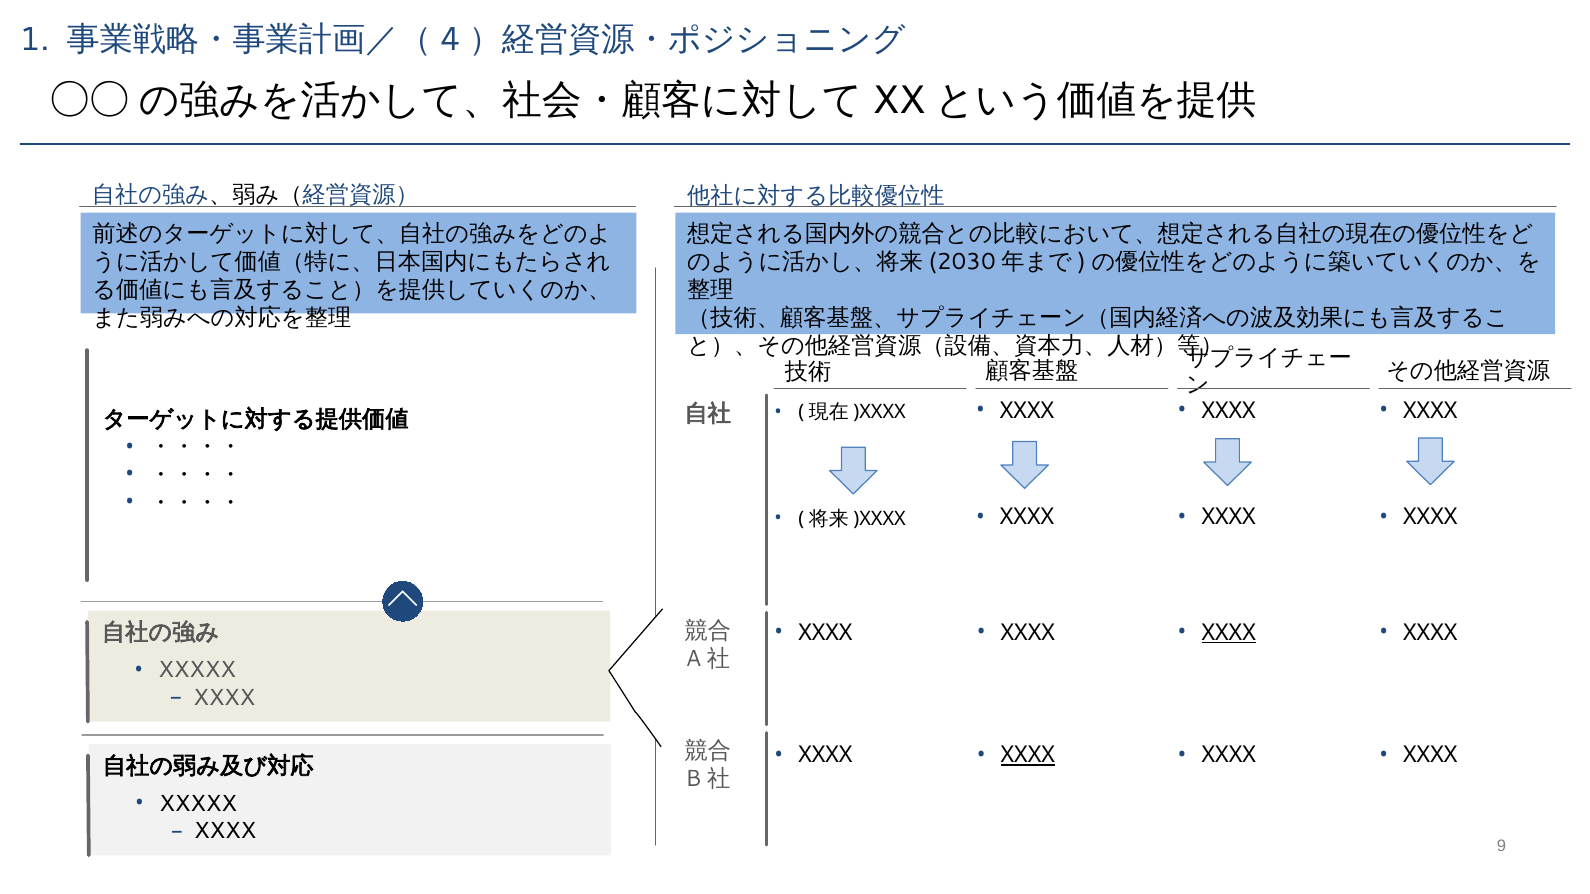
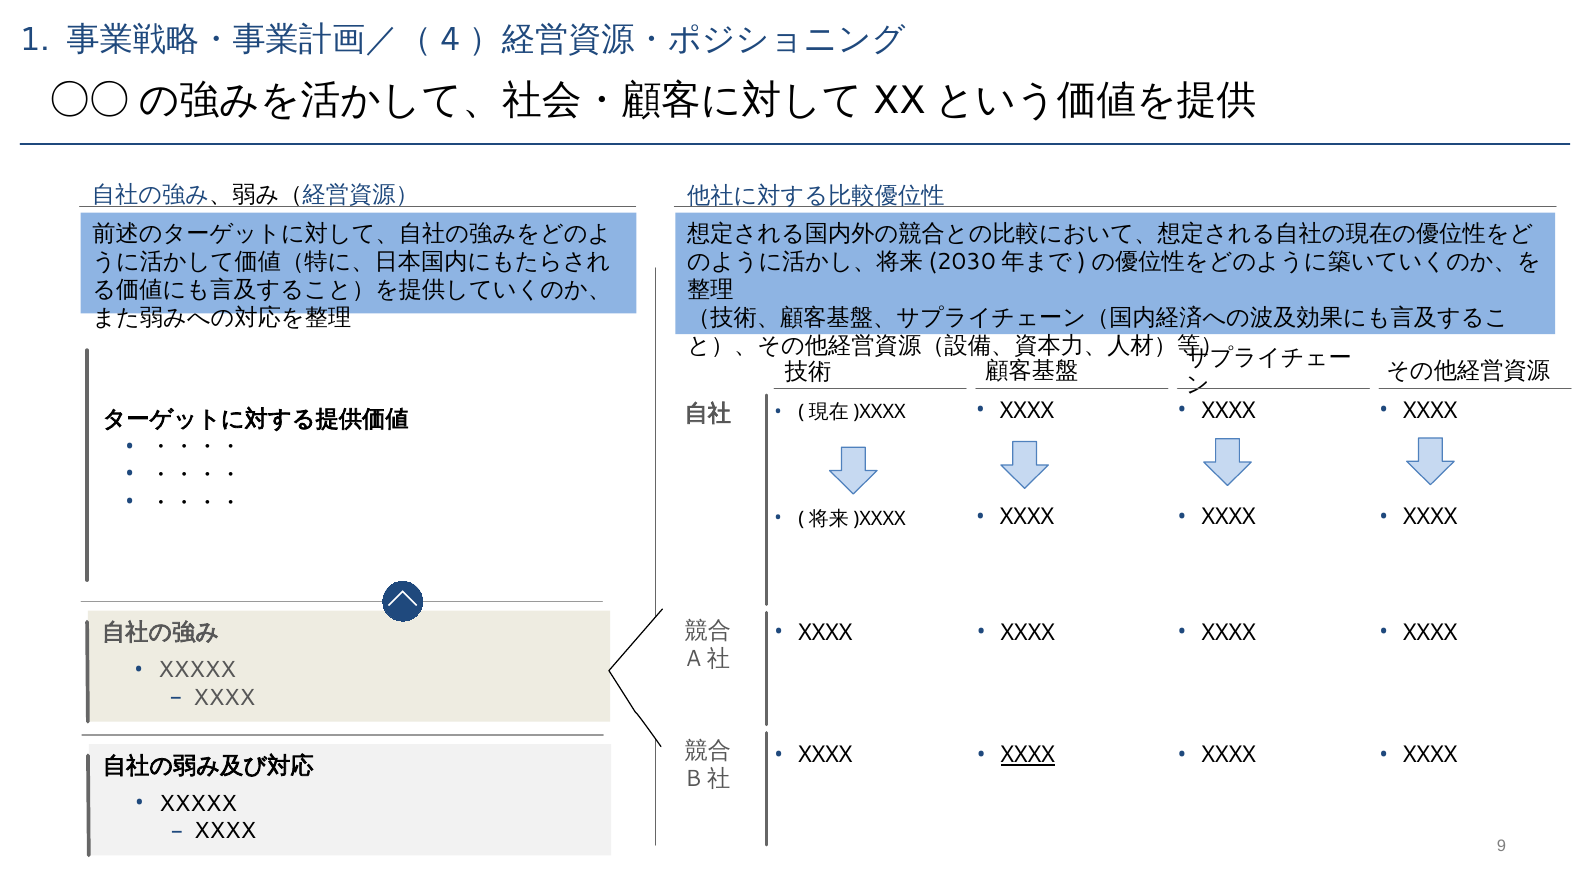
XXXX at (1229, 633) underline: present -> none
